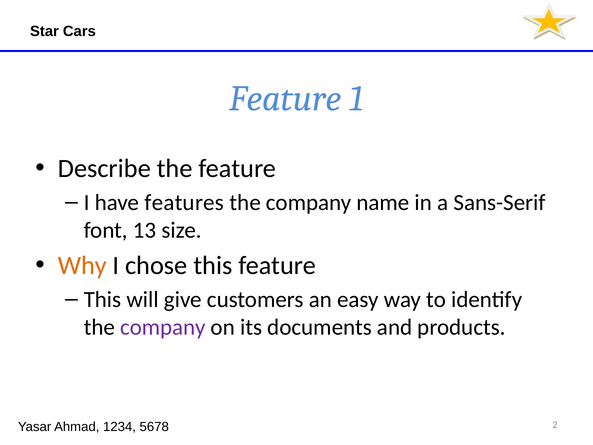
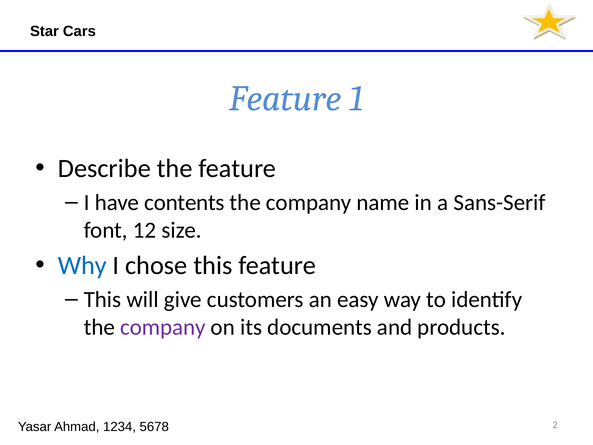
features: features -> contents
13: 13 -> 12
Why colour: orange -> blue
